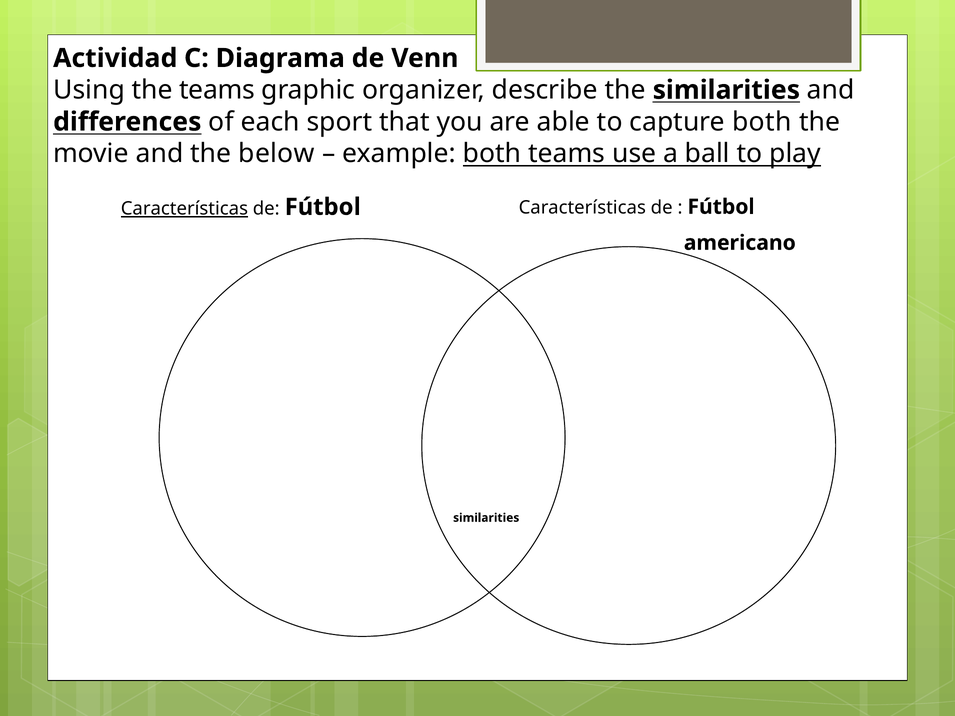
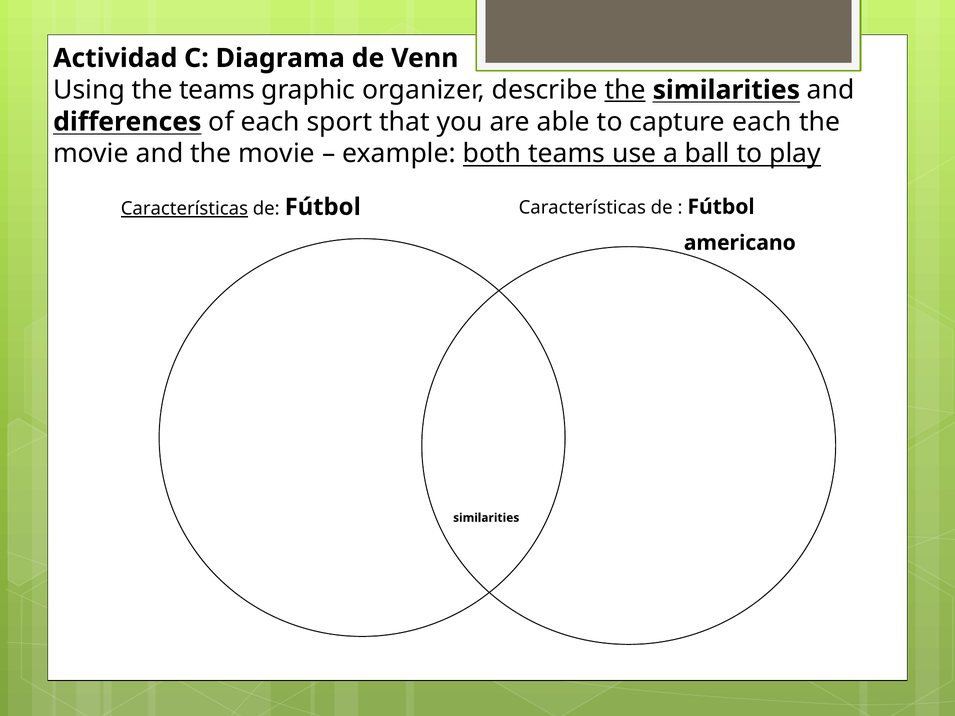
the at (625, 90) underline: none -> present
capture both: both -> each
and the below: below -> movie
